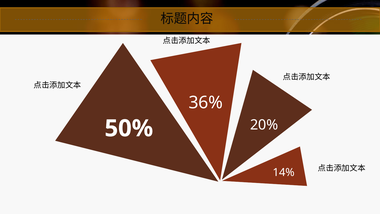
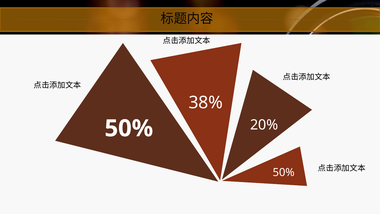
36%: 36% -> 38%
14% at (284, 172): 14% -> 50%
